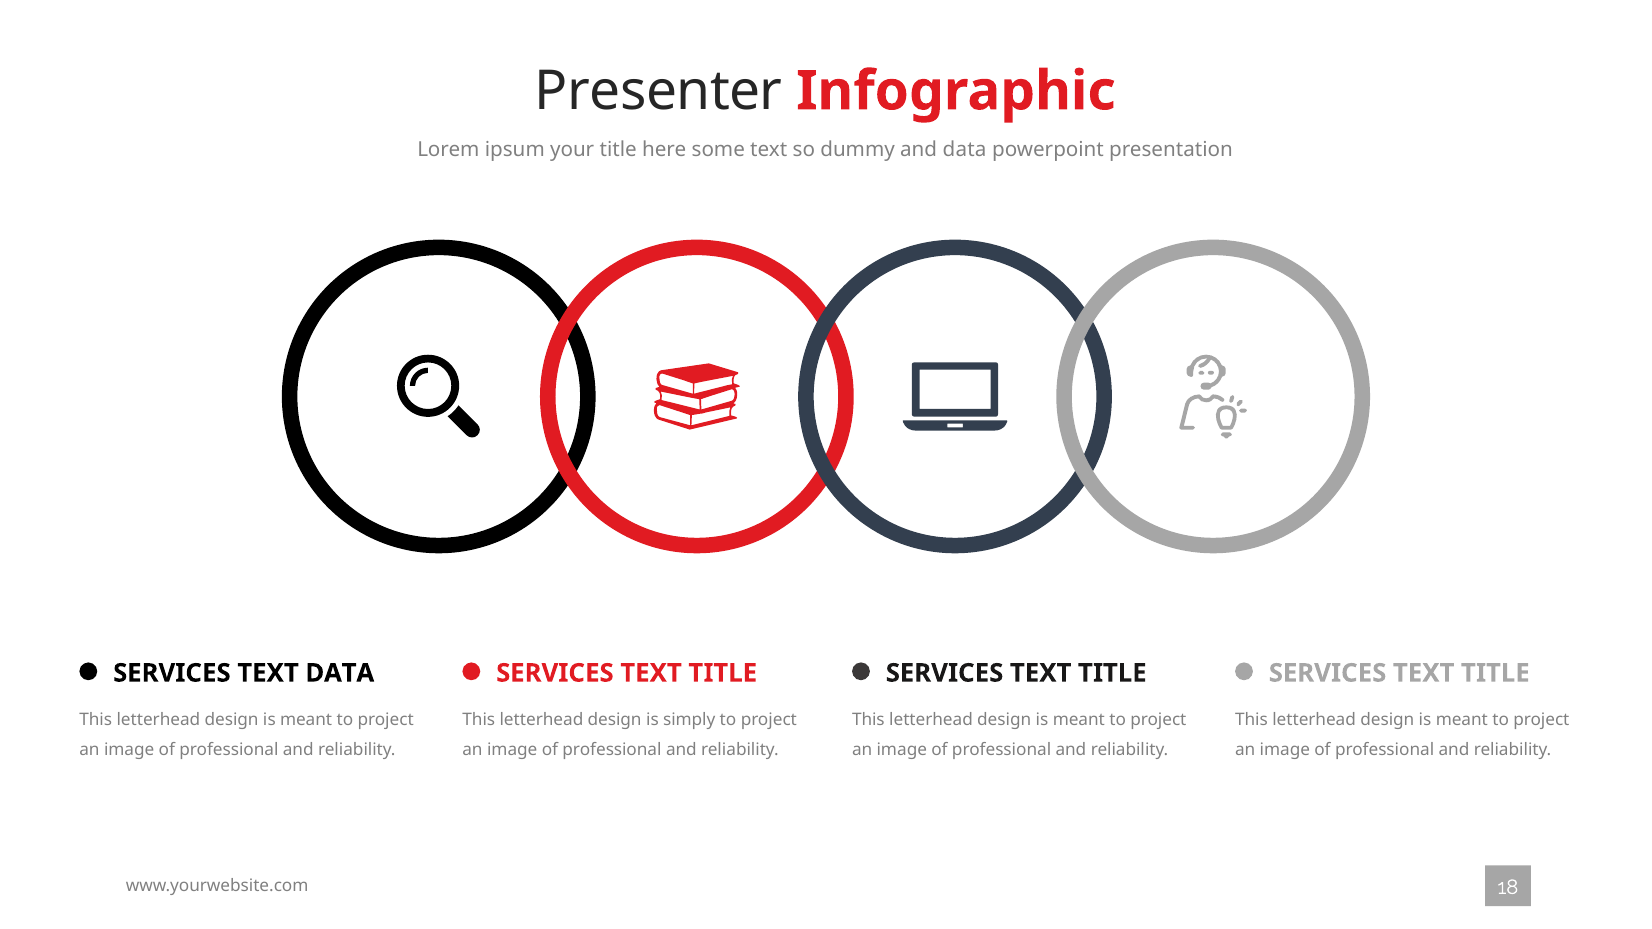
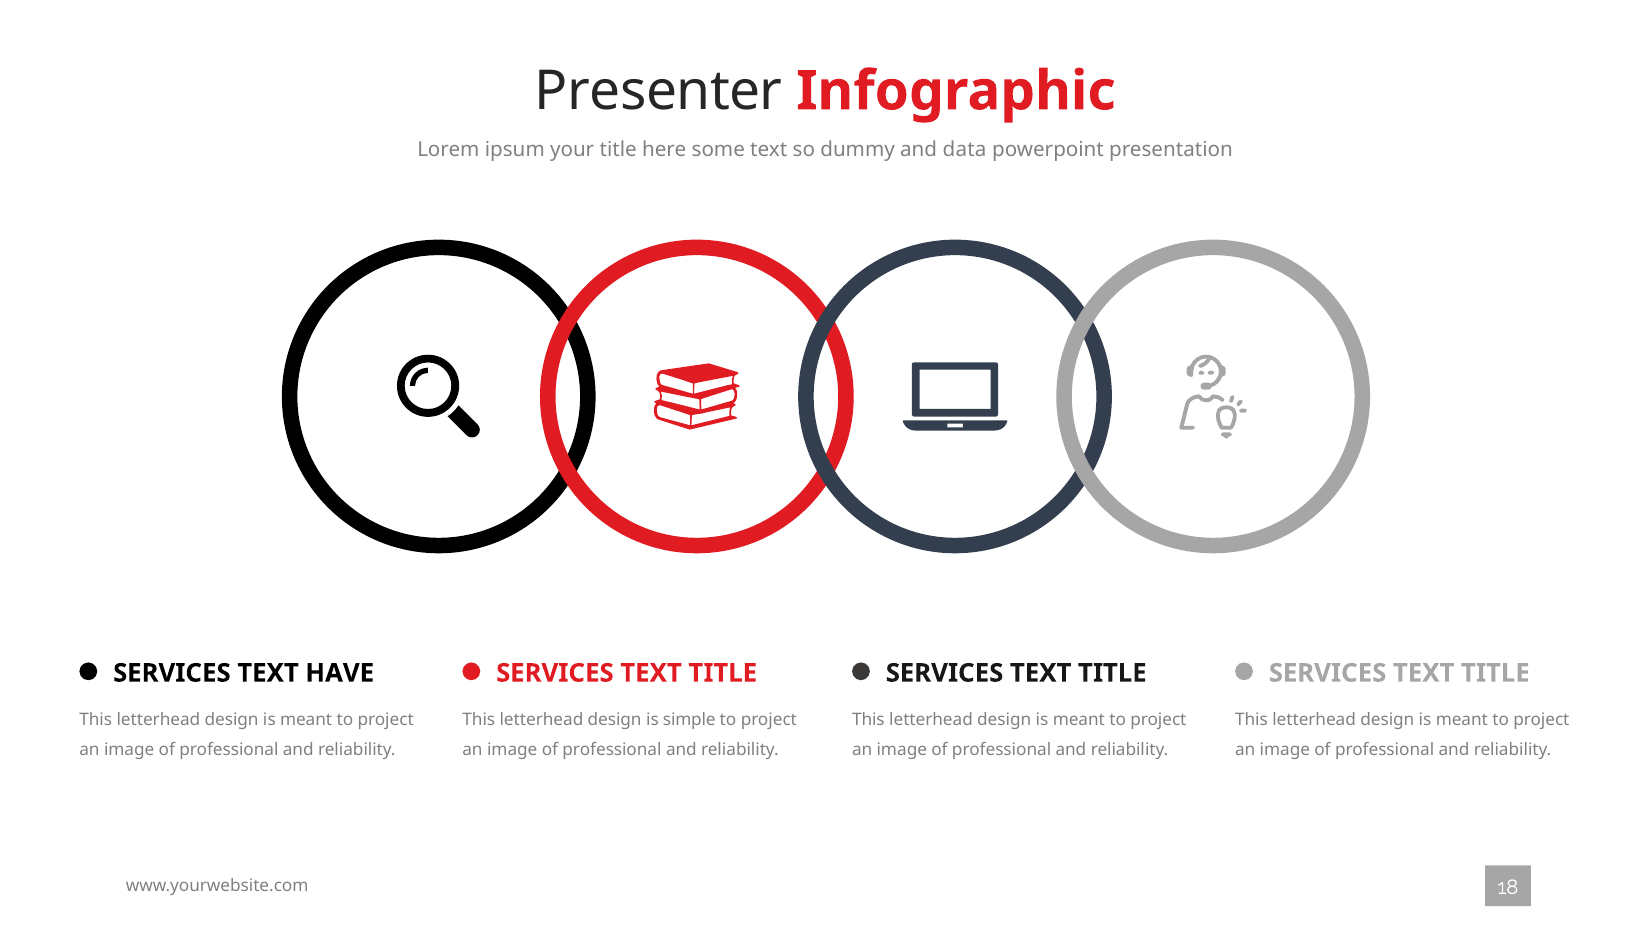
TEXT DATA: DATA -> HAVE
simply: simply -> simple
